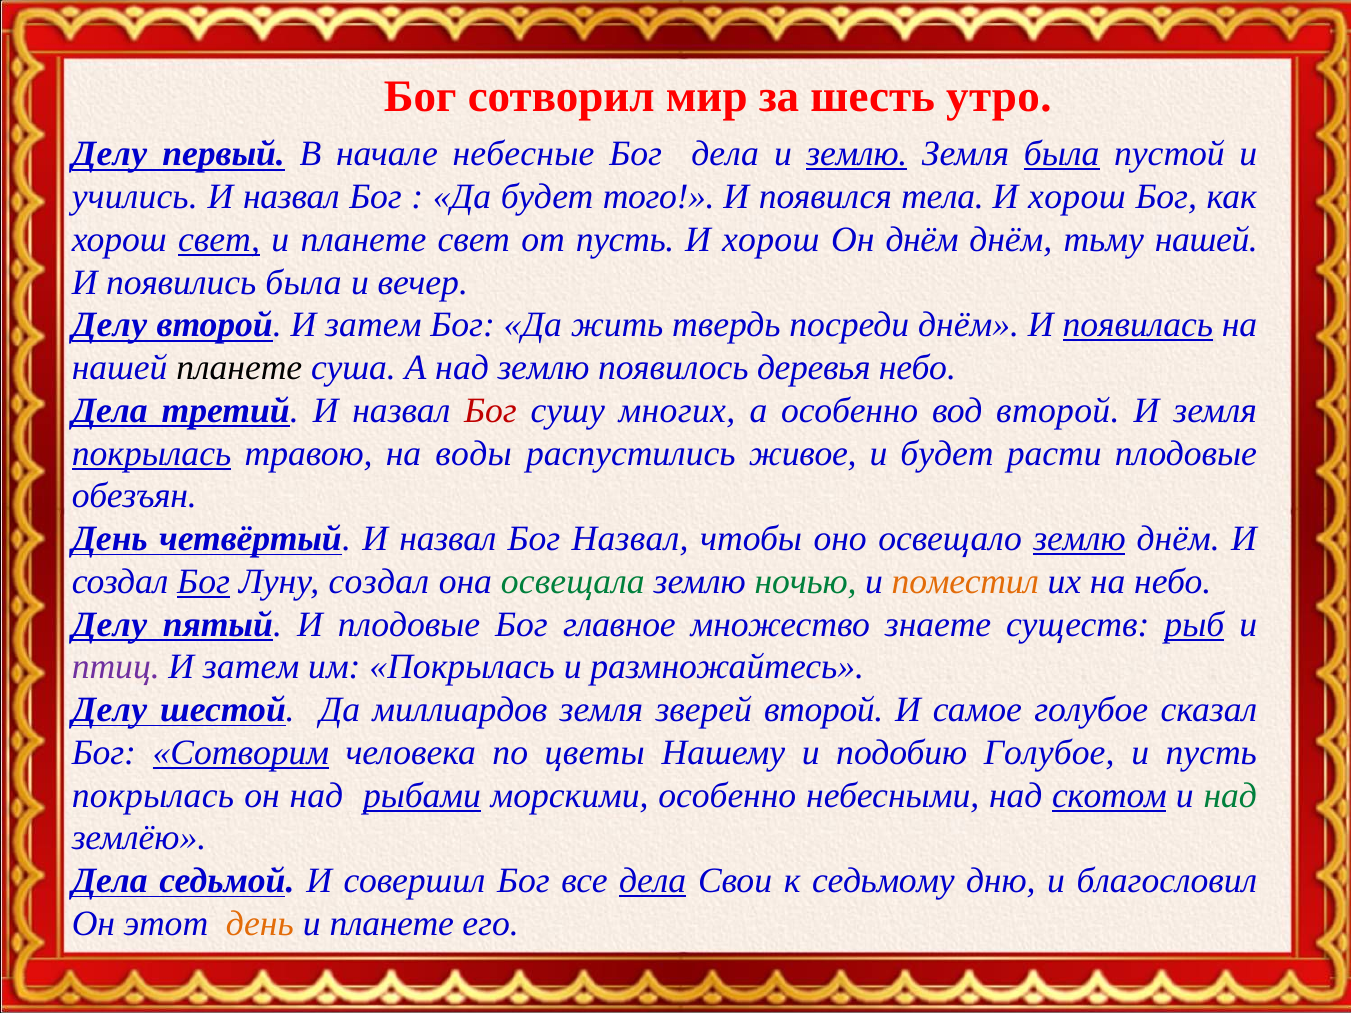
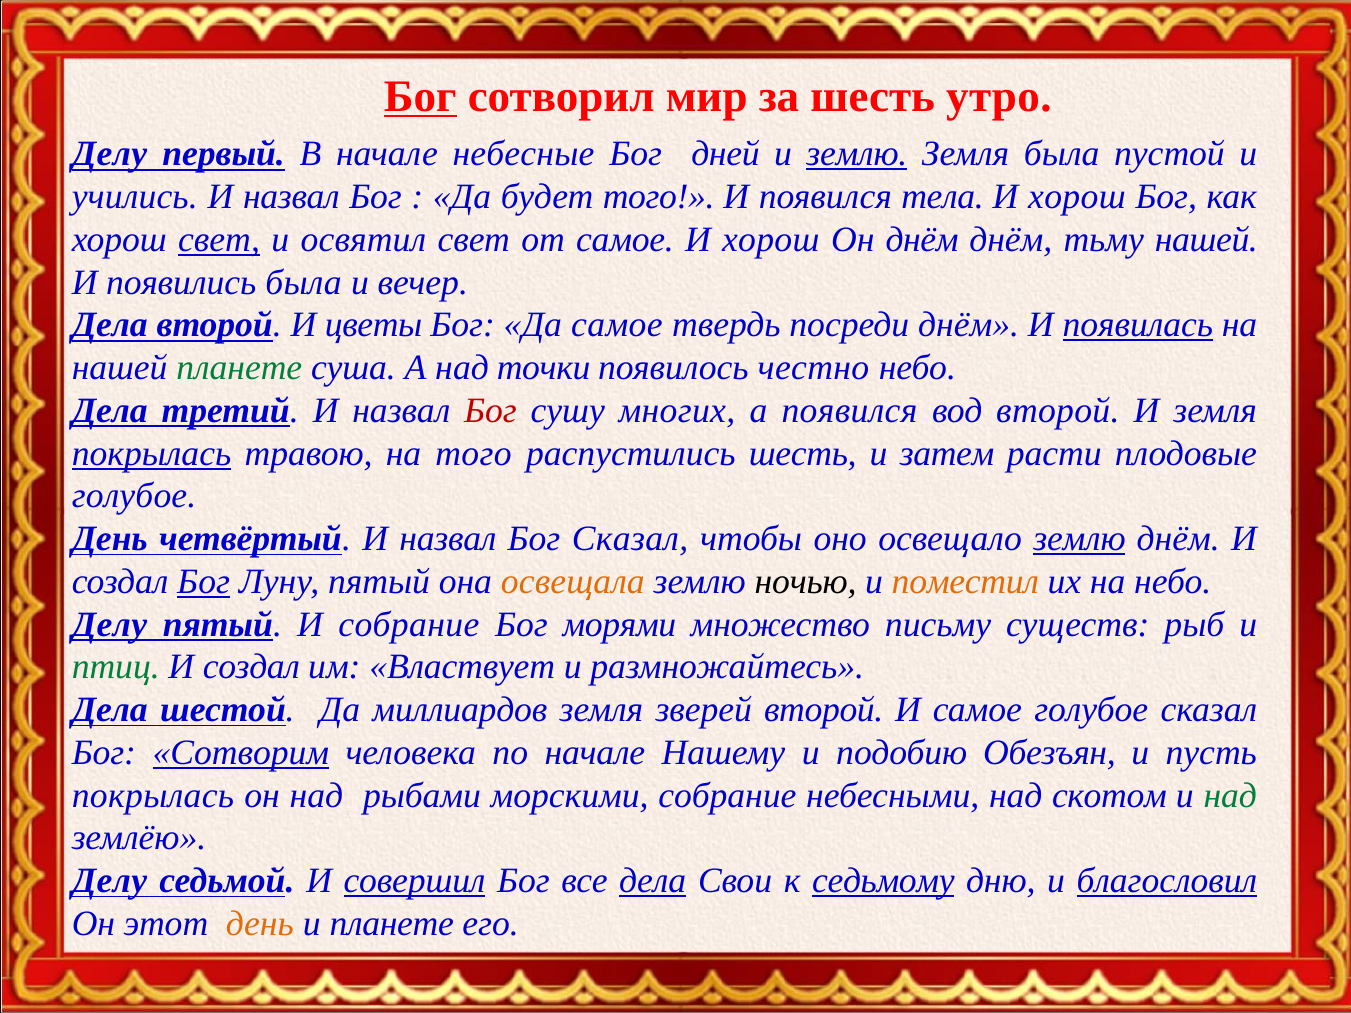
Бог at (420, 97) underline: none -> present
Бог дела: дела -> дней
была at (1062, 154) underline: present -> none
планете at (364, 240): планете -> освятил
от пусть: пусть -> самое
Делу at (110, 325): Делу -> Дела
второй И затем: затем -> цветы
Да жить: жить -> самое
планете at (239, 368) colour: black -> green
над землю: землю -> точки
деревья: деревья -> честно
а особенно: особенно -> появился
на воды: воды -> того
распустились живое: живое -> шесть
и будет: будет -> затем
обезъян at (134, 496): обезъян -> голубое
Бог Назвал: Назвал -> Сказал
Луну создал: создал -> пятый
освещала colour: green -> orange
ночью colour: green -> black
И плодовые: плодовые -> собрание
главное: главное -> морями
знаете: знаете -> письму
рыб underline: present -> none
птиц colour: purple -> green
затем at (251, 667): затем -> создал
им Покрылась: Покрылась -> Властвует
Делу at (110, 710): Делу -> Дела
по цветы: цветы -> начале
подобию Голубое: Голубое -> Обезъян
рыбами underline: present -> none
морскими особенно: особенно -> собрание
скотом underline: present -> none
Дела at (110, 881): Дела -> Делу
совершил underline: none -> present
седьмому underline: none -> present
благословил underline: none -> present
